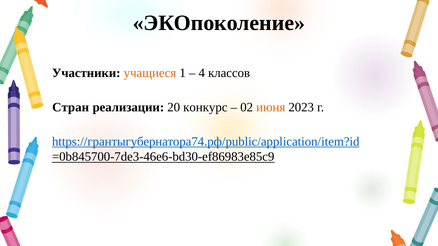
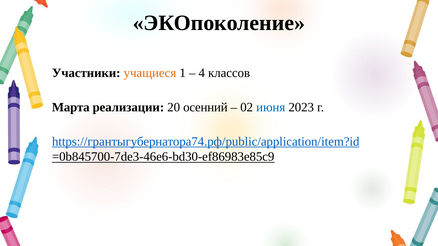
Стран: Стран -> Марта
конкурс: конкурс -> осенний
июня colour: orange -> blue
